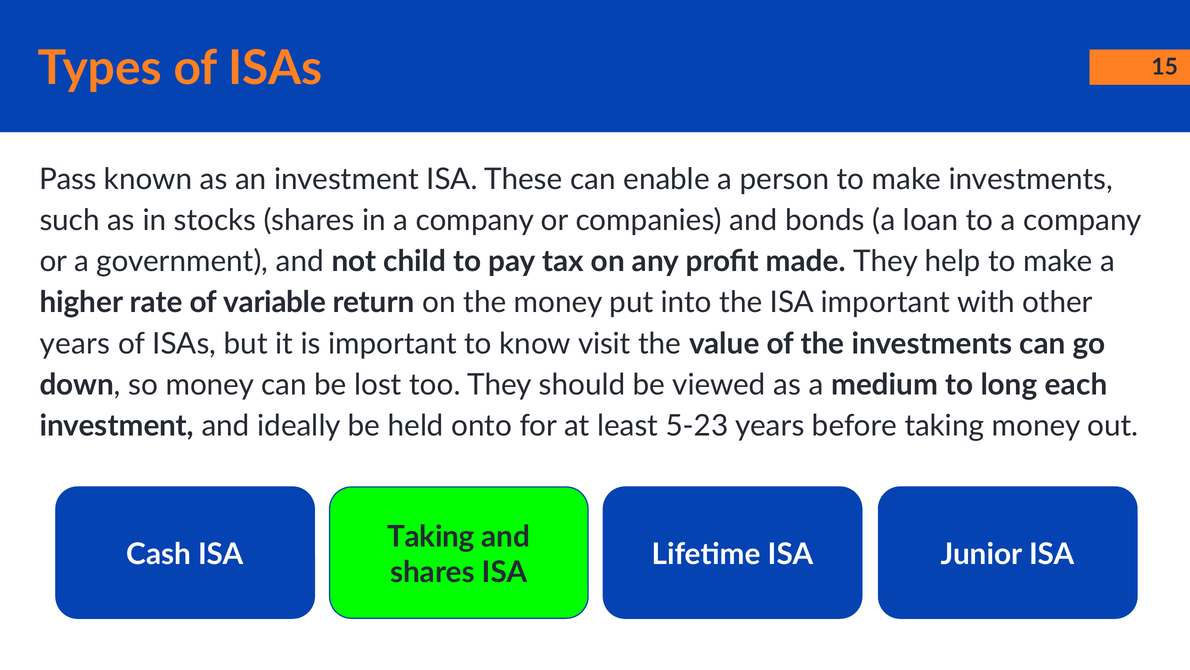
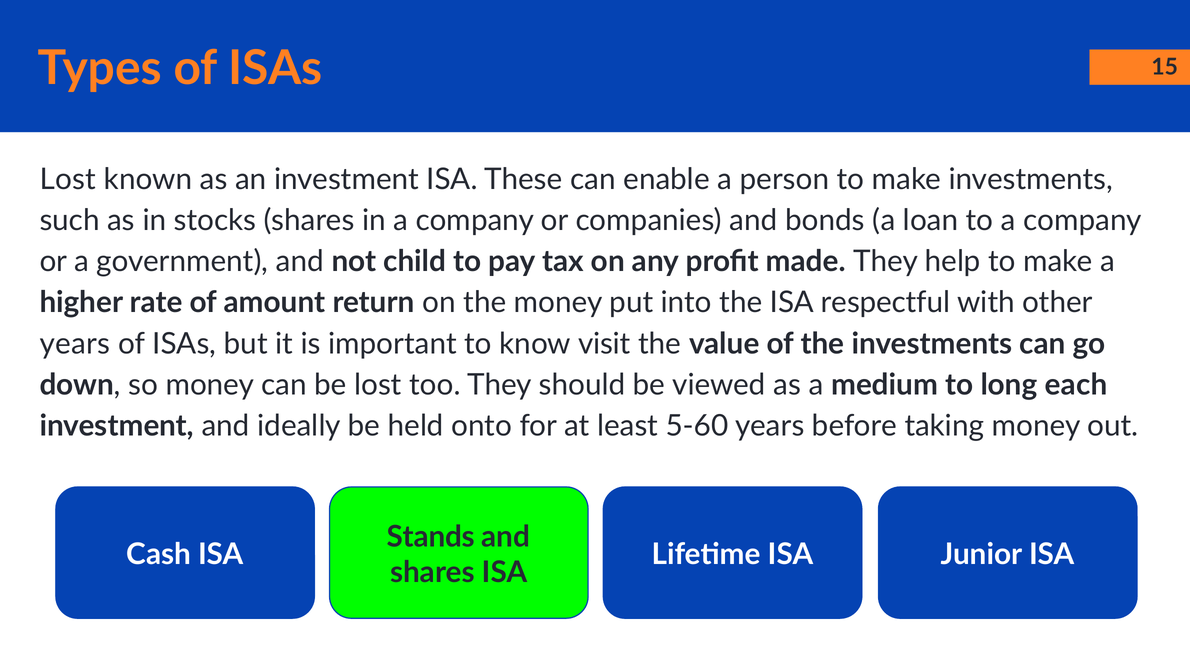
Pass at (68, 179): Pass -> Lost
variable: variable -> amount
ISA important: important -> respectful
5-23: 5-23 -> 5-60
Taking at (431, 536): Taking -> Stands
